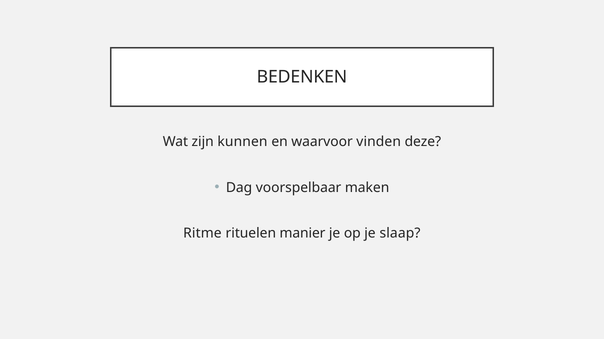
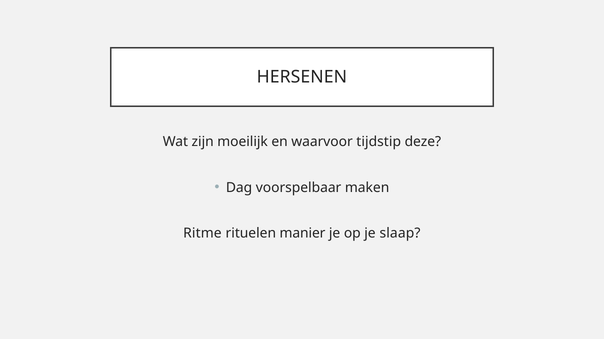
BEDENKEN: BEDENKEN -> HERSENEN
kunnen: kunnen -> moeilijk
vinden: vinden -> tijdstip
